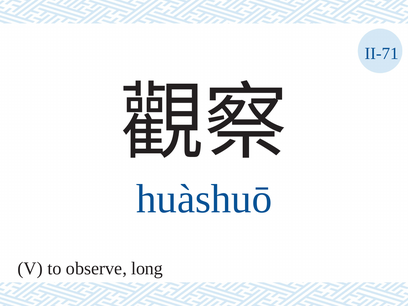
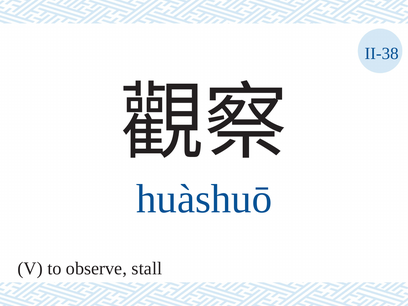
II-71: II-71 -> II-38
long: long -> stall
